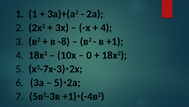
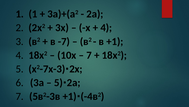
-8: -8 -> -7
0 at (89, 55): 0 -> 7
